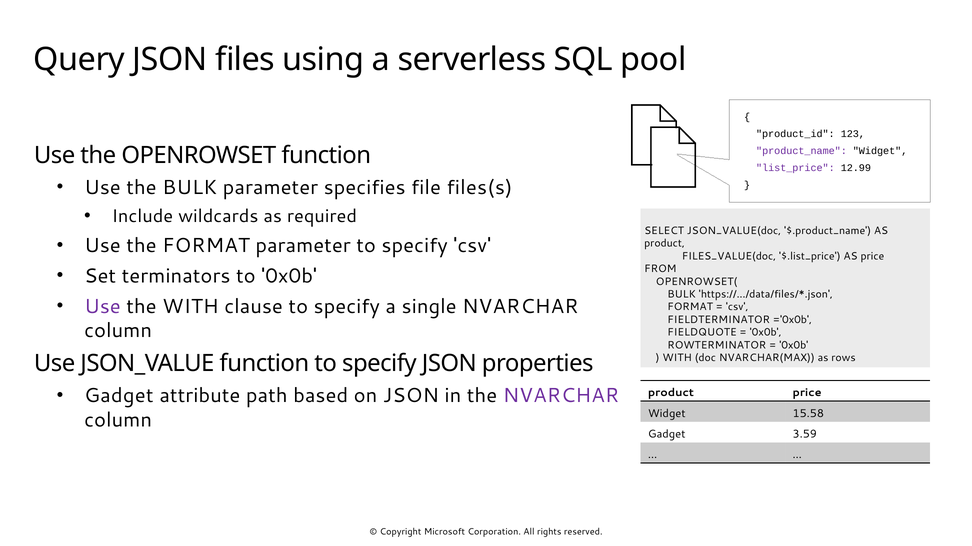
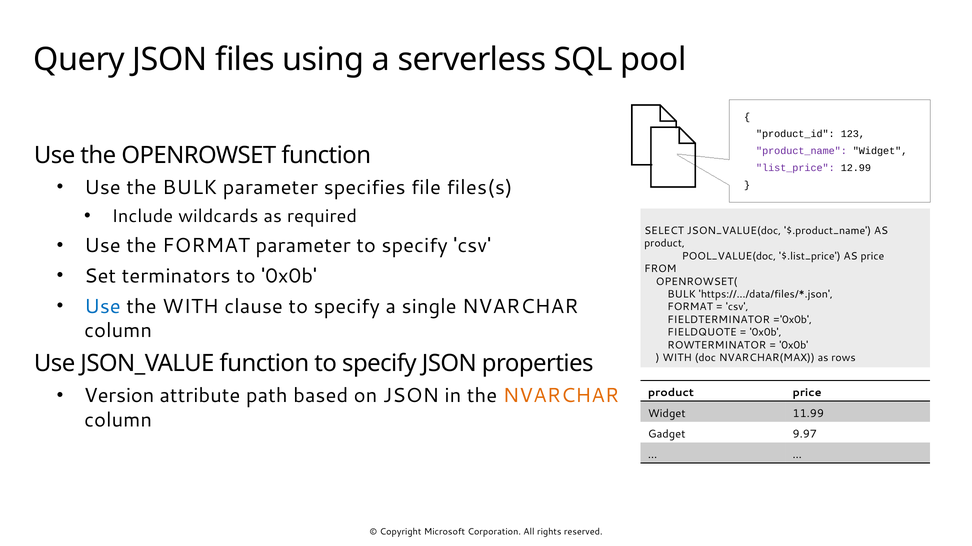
FILES_VALUE(doc: FILES_VALUE(doc -> POOL_VALUE(doc
Use at (102, 307) colour: purple -> blue
Gadget at (119, 396): Gadget -> Version
NVARCHAR at (561, 396) colour: purple -> orange
15.58: 15.58 -> 11.99
3.59: 3.59 -> 9.97
